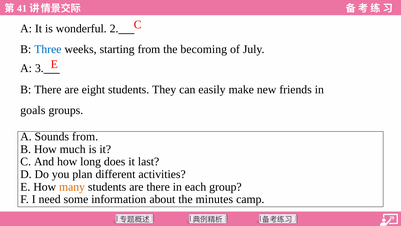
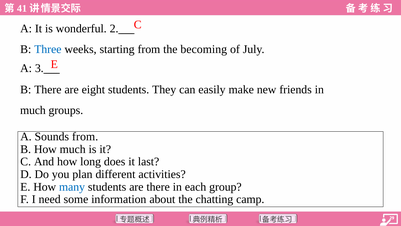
goals at (33, 110): goals -> much
many colour: orange -> blue
minutes: minutes -> chatting
